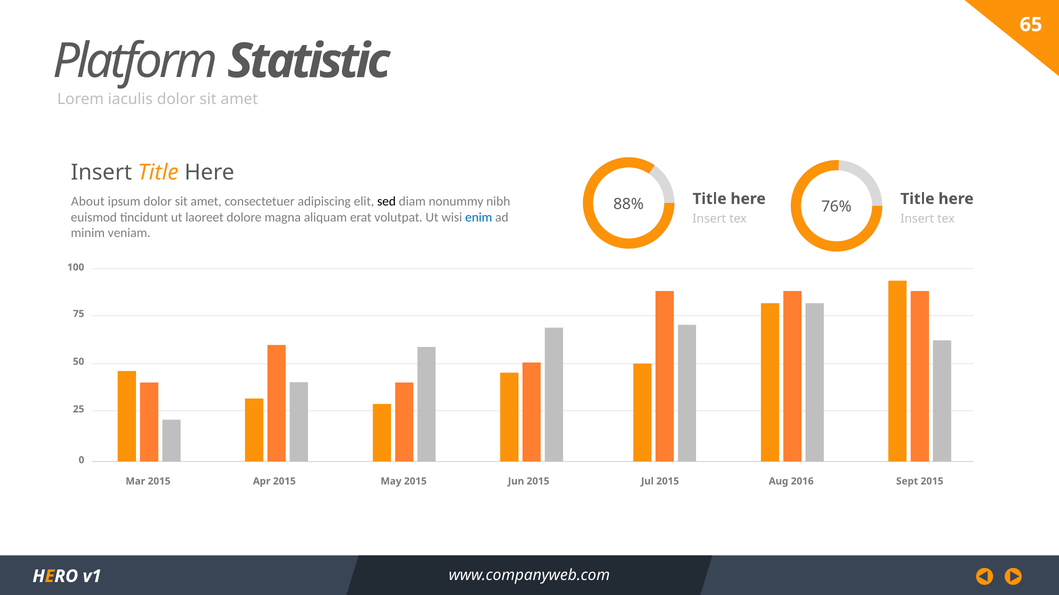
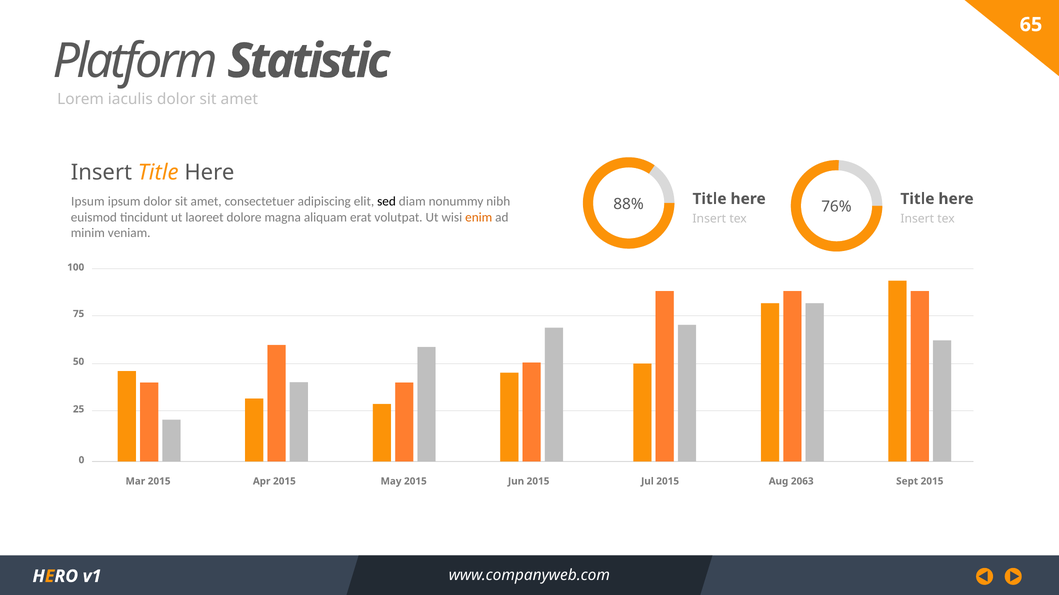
About at (88, 202): About -> Ipsum
enim colour: blue -> orange
2016: 2016 -> 2063
